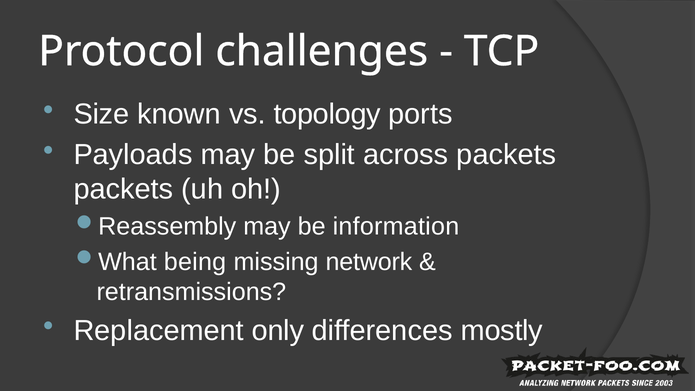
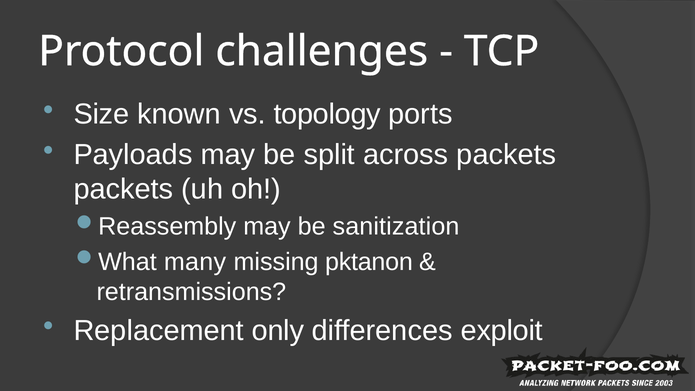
information: information -> sanitization
being: being -> many
network: network -> pktanon
mostly: mostly -> exploit
